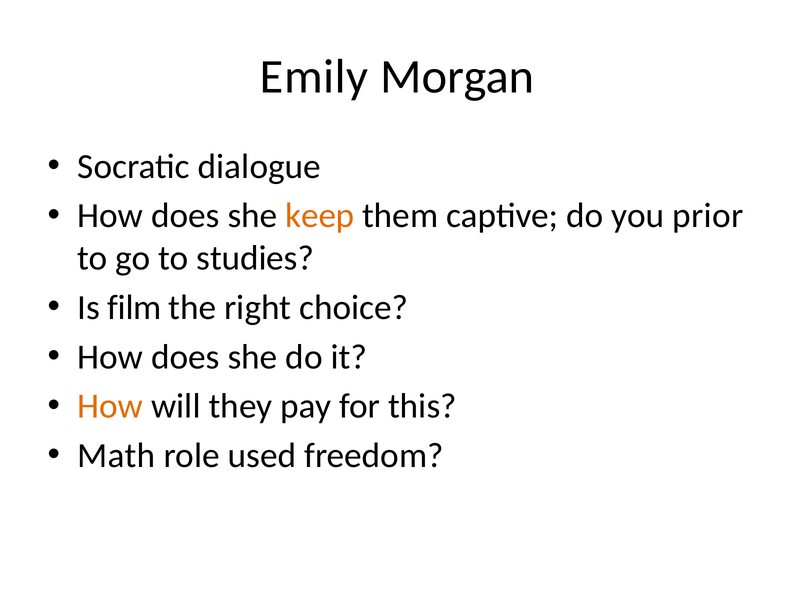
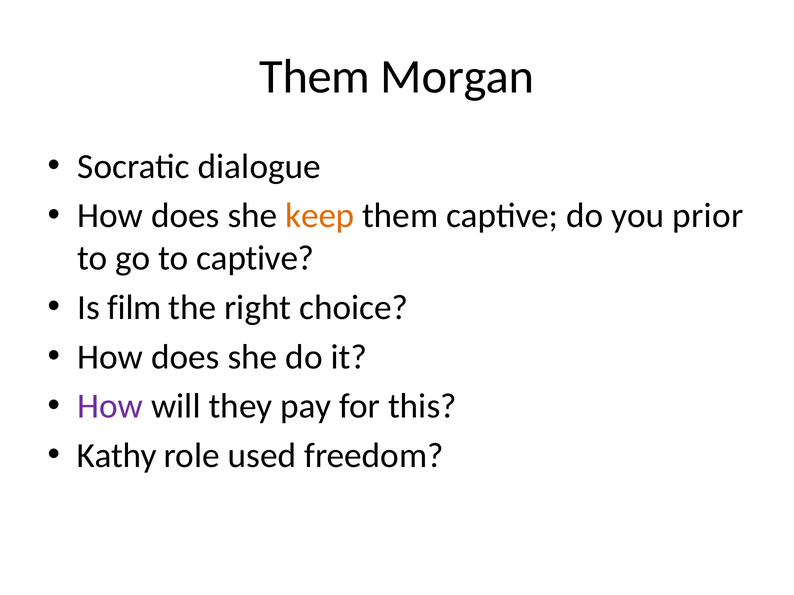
Emily at (314, 77): Emily -> Them
to studies: studies -> captive
How at (110, 407) colour: orange -> purple
Math: Math -> Kathy
